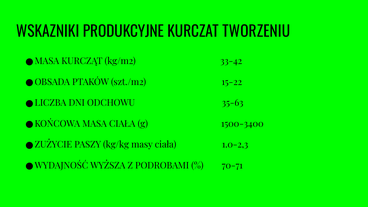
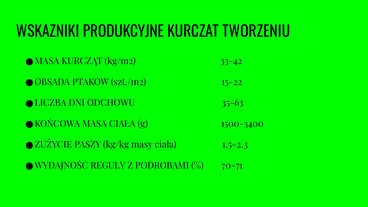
1.0-2,3: 1.0-2,3 -> 1.5-2,3
WYŻSZA: WYŻSZA -> REGUŁY
